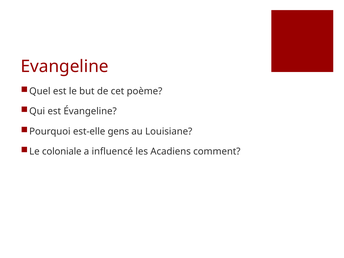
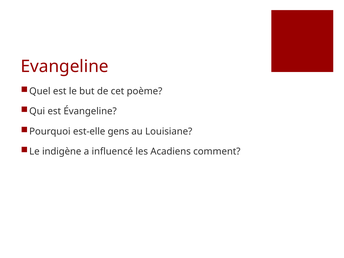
coloniale: coloniale -> indigène
